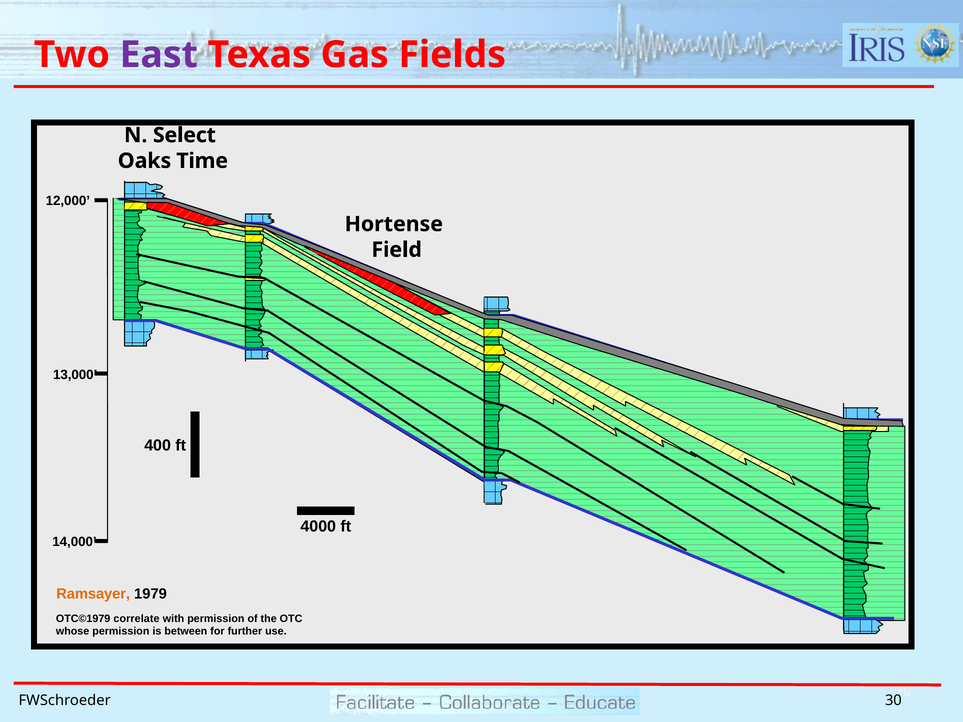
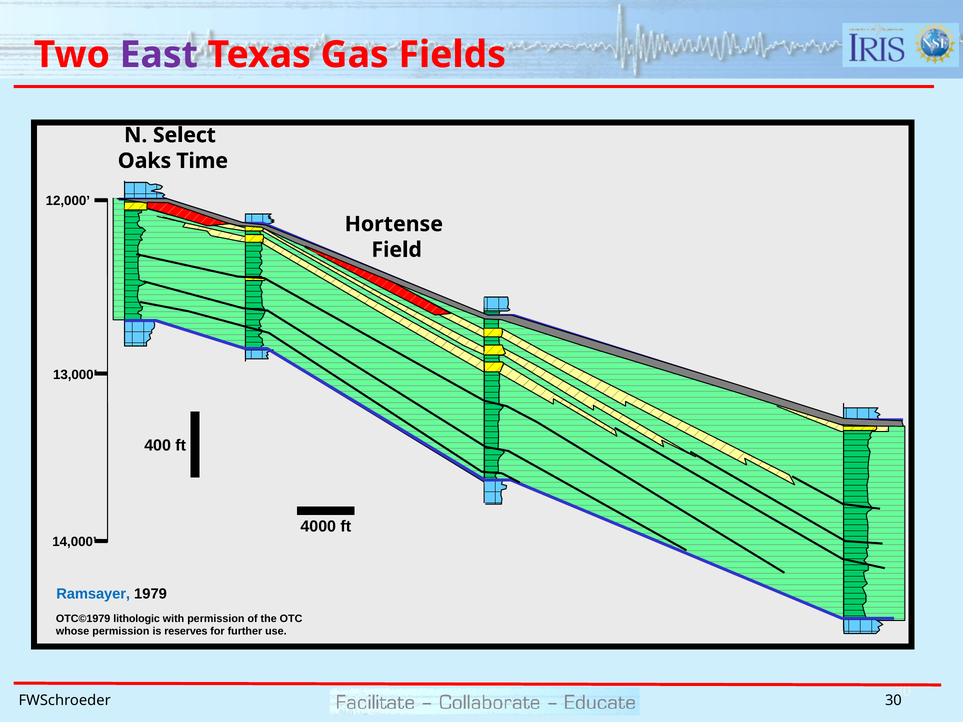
Ramsayer colour: orange -> blue
correlate: correlate -> lithologic
between: between -> reserves
